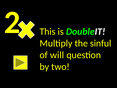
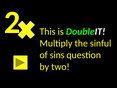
will: will -> sins
